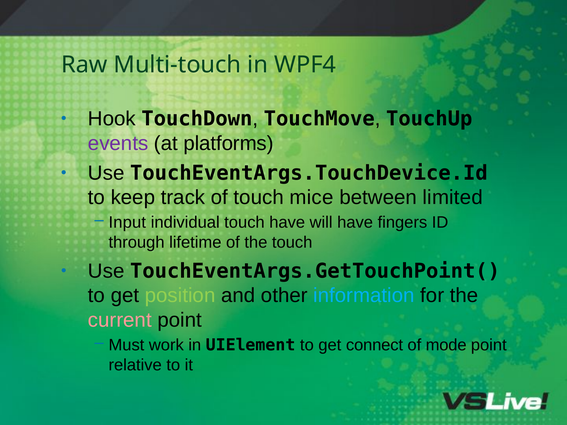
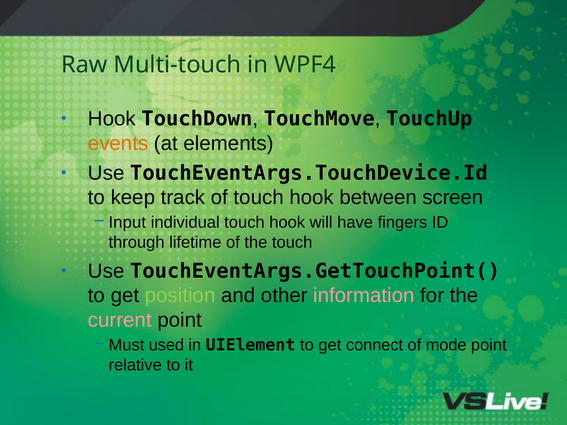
events colour: purple -> orange
platforms: platforms -> elements
of touch mice: mice -> hook
limited: limited -> screen
individual touch have: have -> hook
information colour: light blue -> pink
work: work -> used
